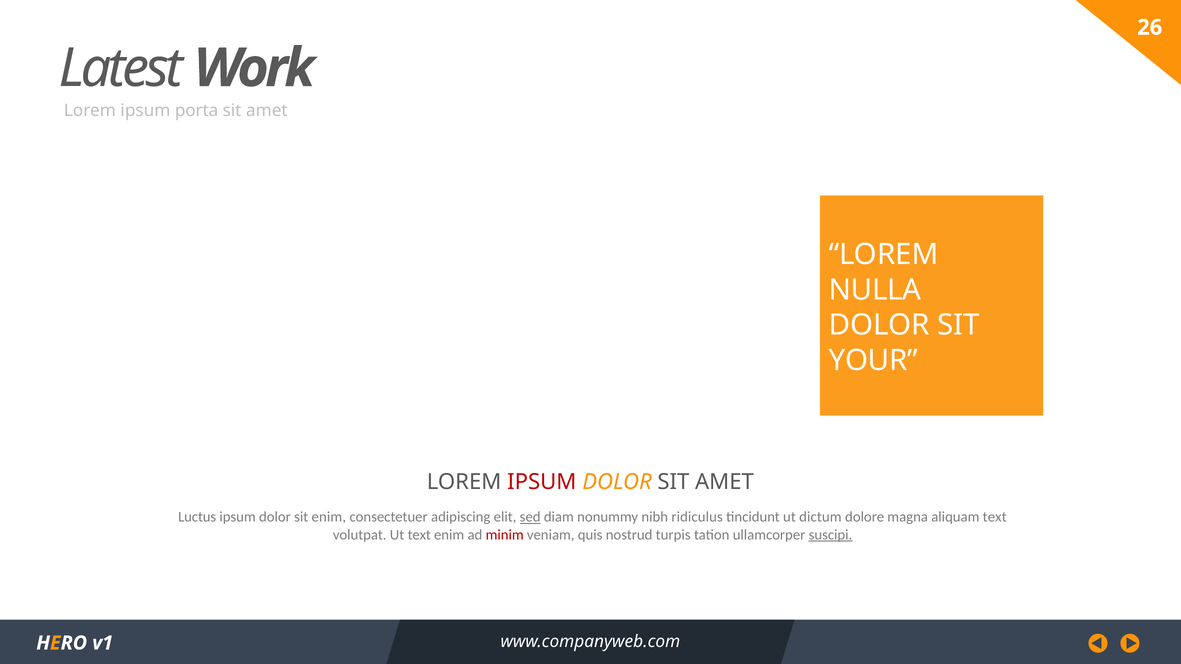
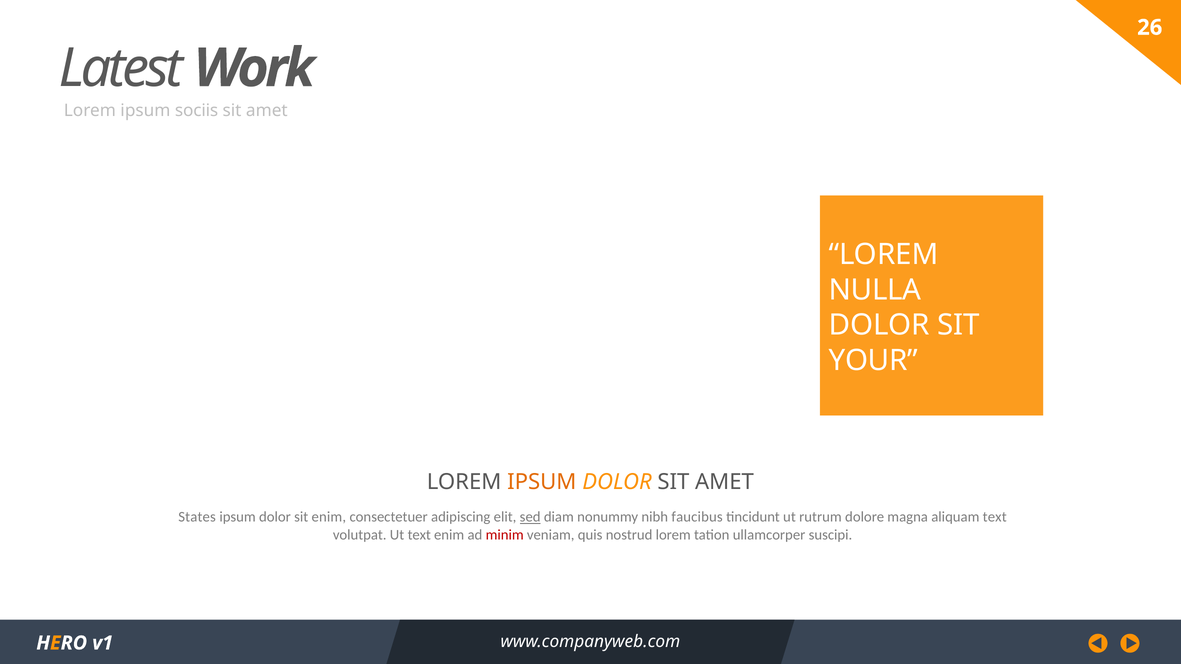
porta: porta -> sociis
IPSUM at (542, 482) colour: red -> orange
Luctus: Luctus -> States
ridiculus: ridiculus -> faucibus
dictum: dictum -> rutrum
nostrud turpis: turpis -> lorem
suscipi underline: present -> none
